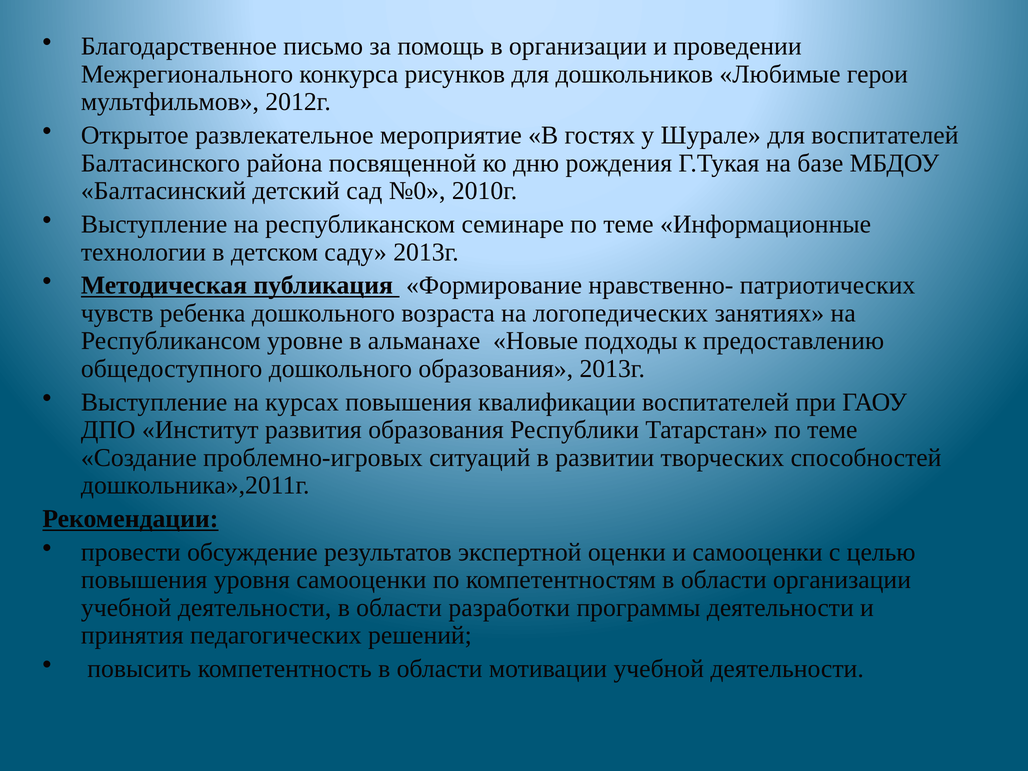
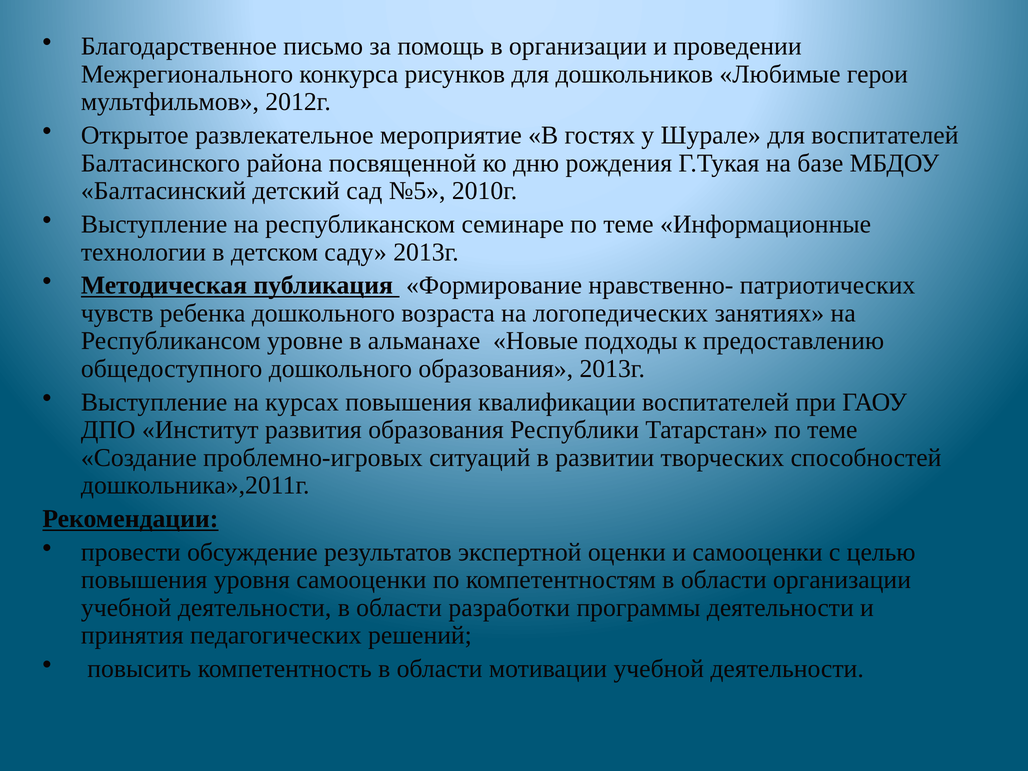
№0: №0 -> №5
